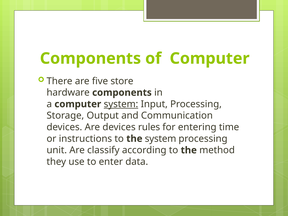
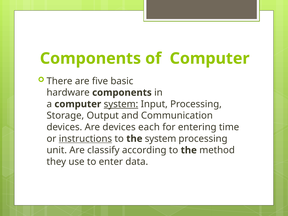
store: store -> basic
rules: rules -> each
instructions underline: none -> present
